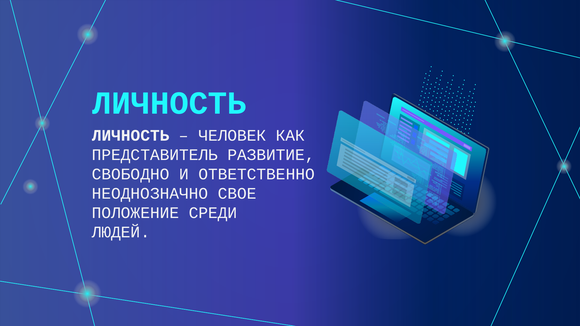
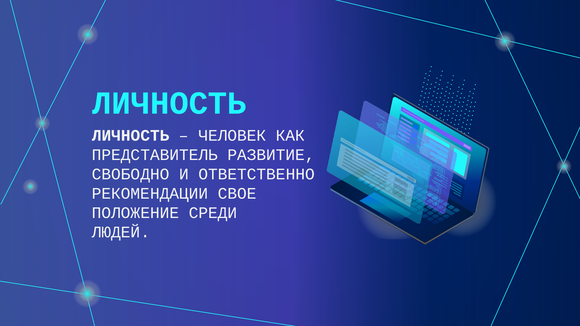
НЕОДНОЗНАЧНО: НЕОДНОЗНАЧНО -> РЕКОМЕНДАЦИИ
